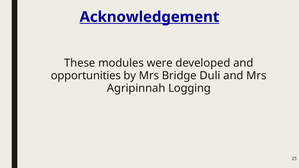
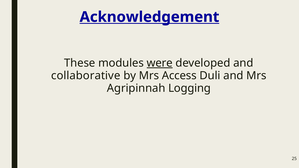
were underline: none -> present
opportunities: opportunities -> collaborative
Bridge: Bridge -> Access
